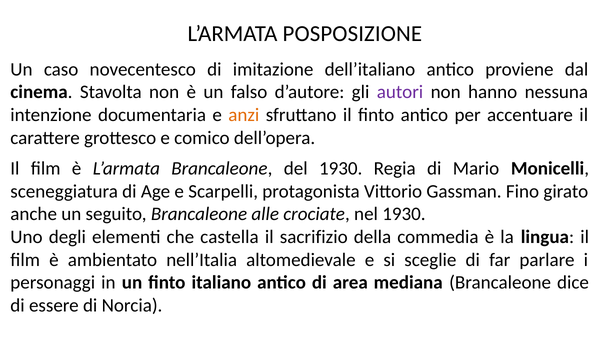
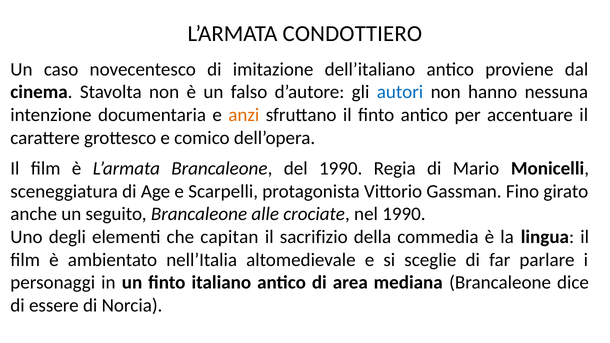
POSPOSIZIONE: POSPOSIZIONE -> CONDOTTIERO
autori colour: purple -> blue
del 1930: 1930 -> 1990
nel 1930: 1930 -> 1990
castella: castella -> capitan
